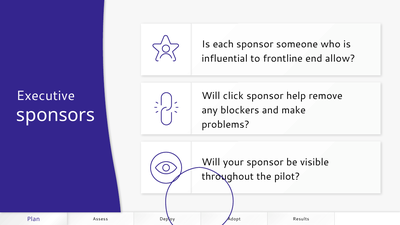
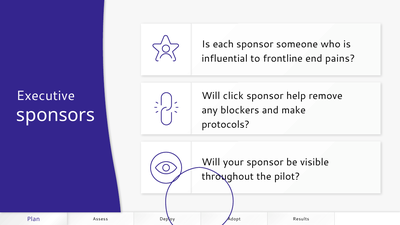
allow: allow -> pains
problems: problems -> protocols
